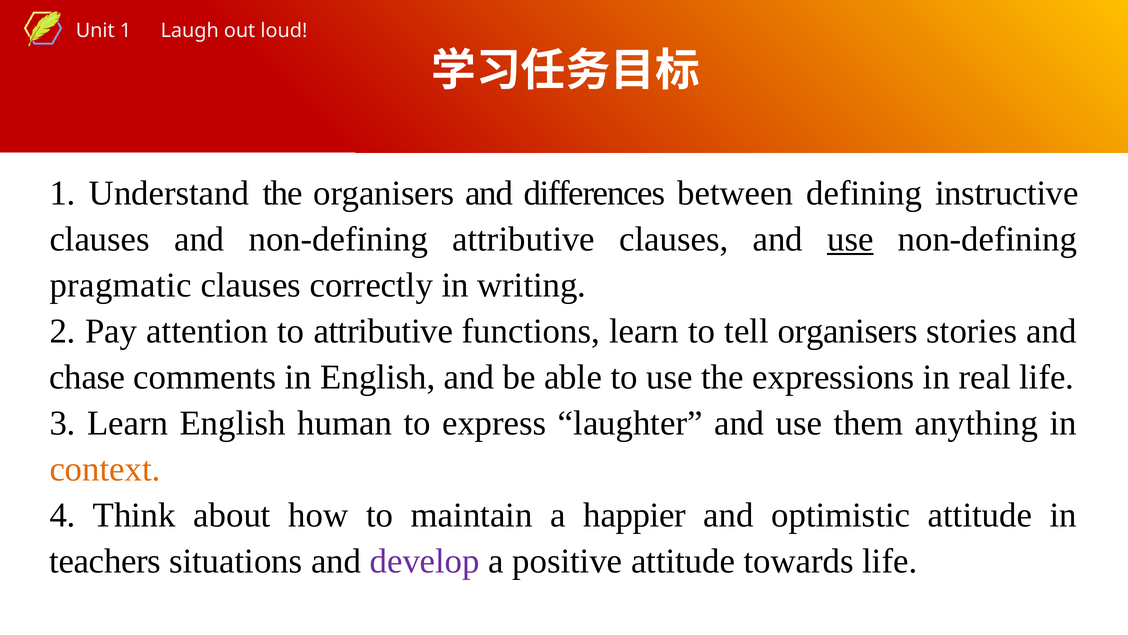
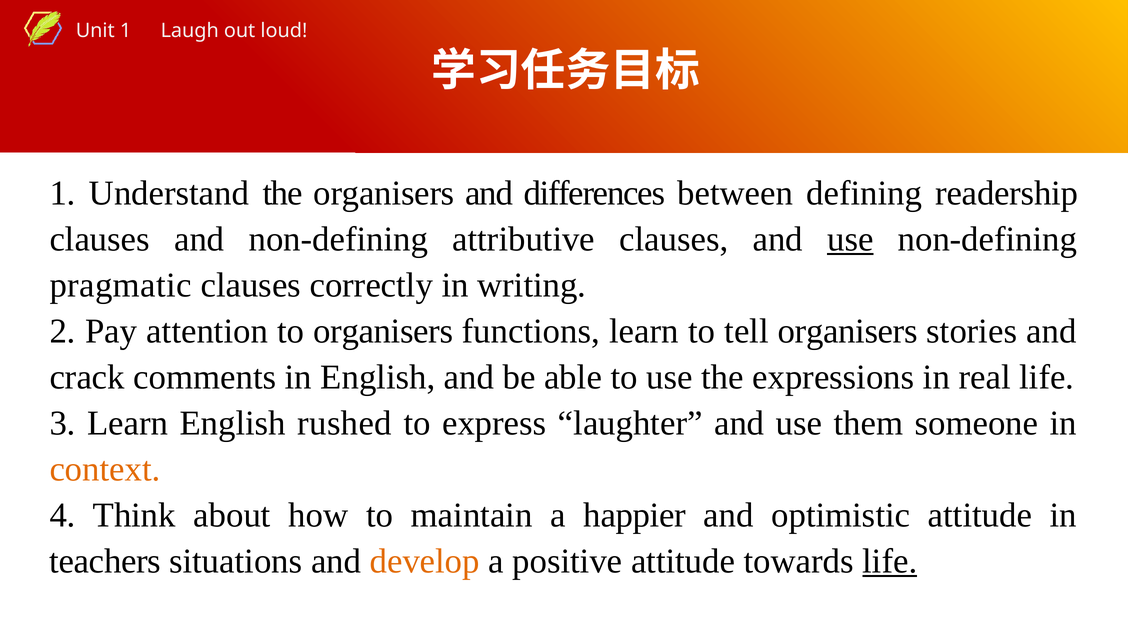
instructive: instructive -> readership
to attributive: attributive -> organisers
chase: chase -> crack
human: human -> rushed
anything: anything -> someone
develop colour: purple -> orange
life at (890, 561) underline: none -> present
